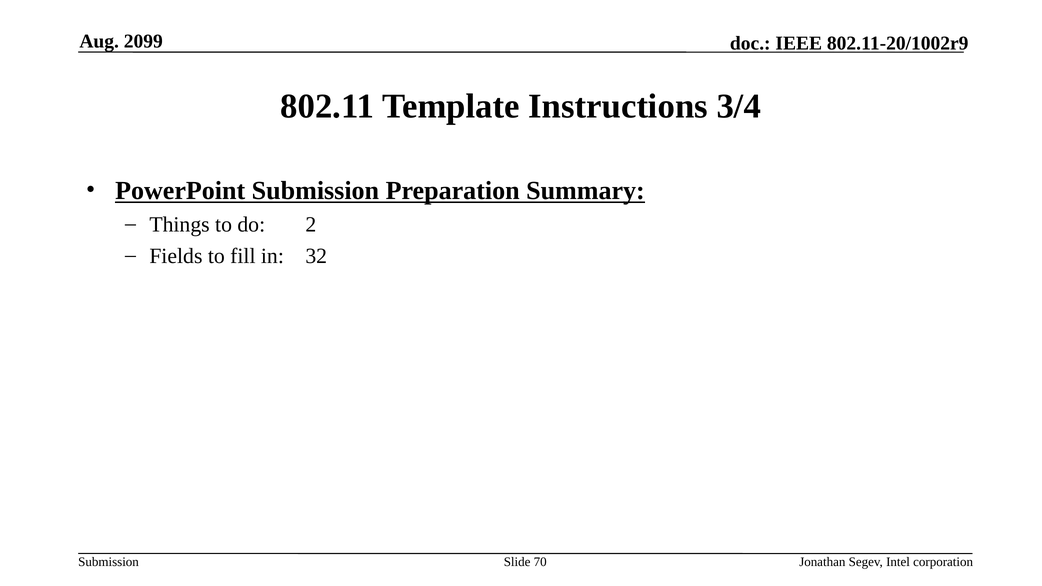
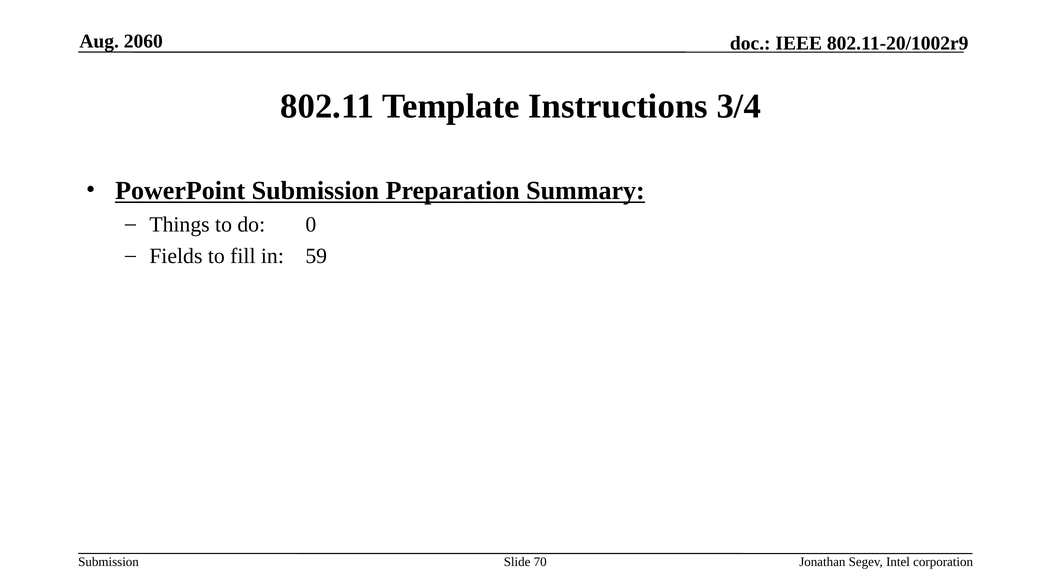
2099: 2099 -> 2060
2: 2 -> 0
32: 32 -> 59
